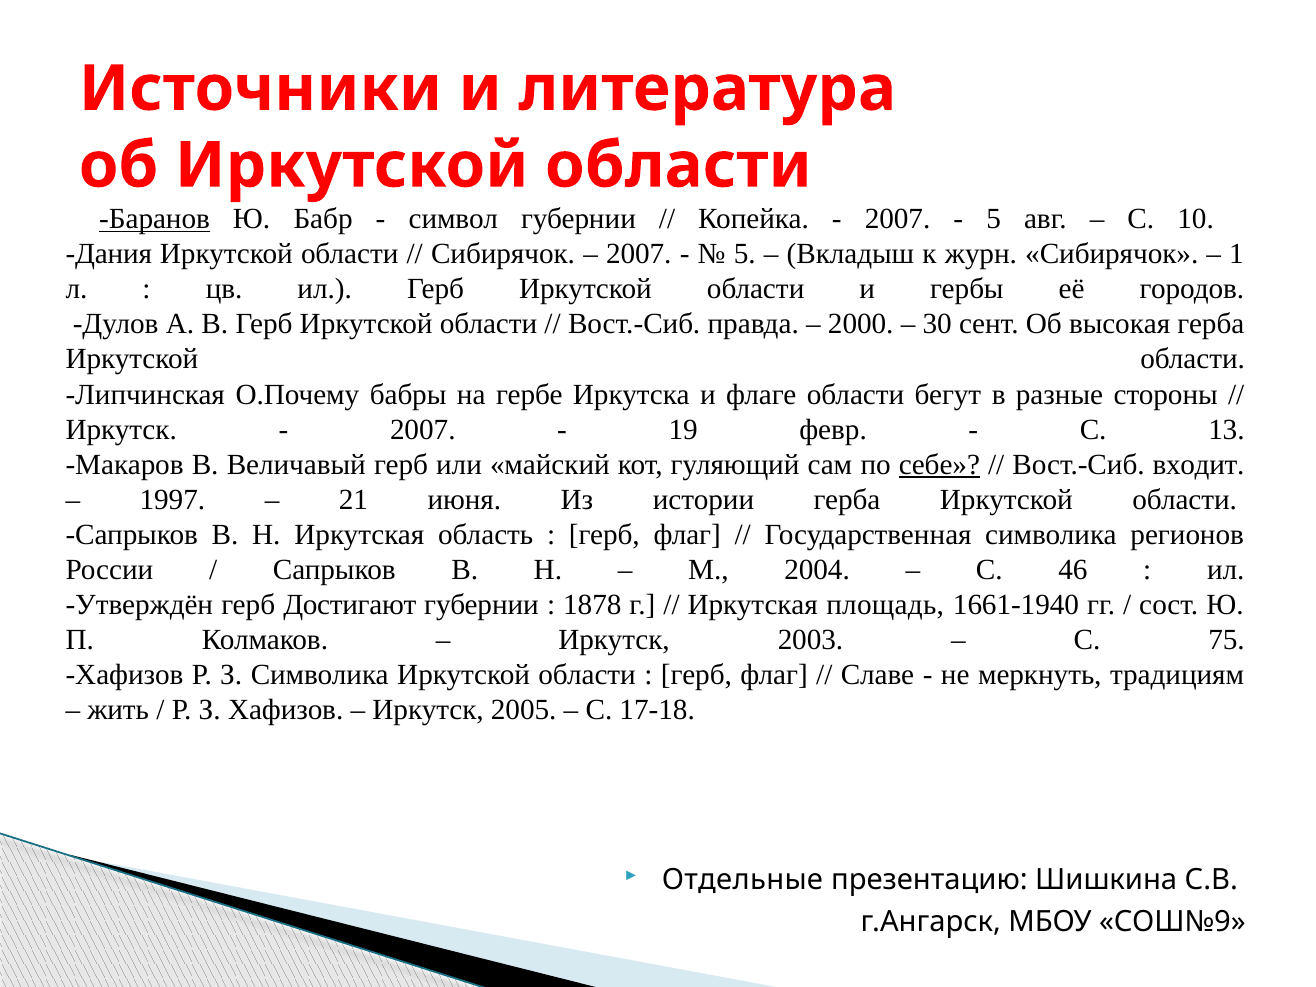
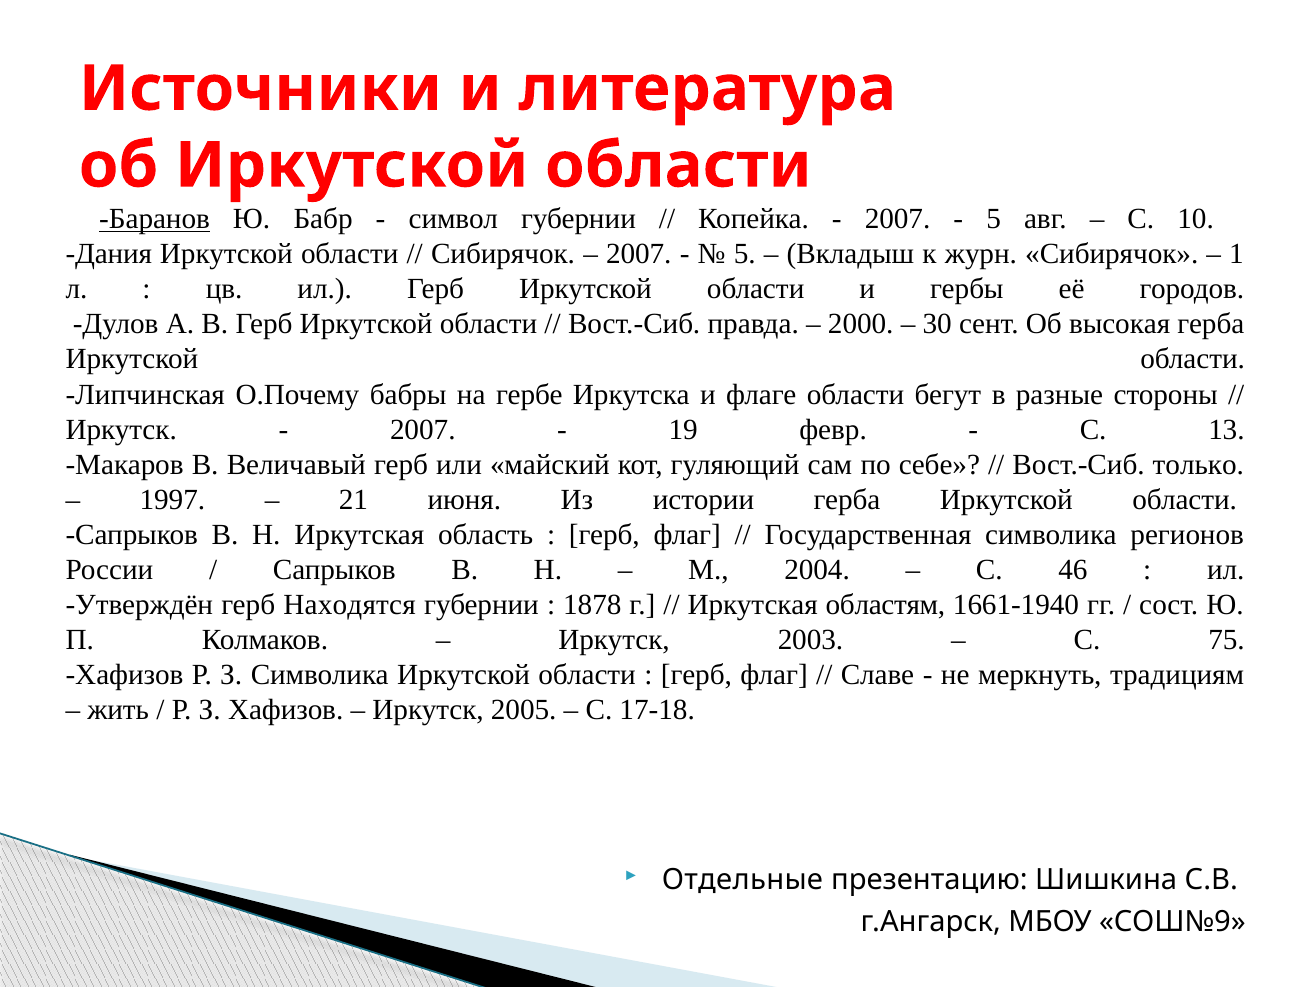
себе underline: present -> none
входит: входит -> только
Достигают: Достигают -> Находятся
площадь: площадь -> областям
